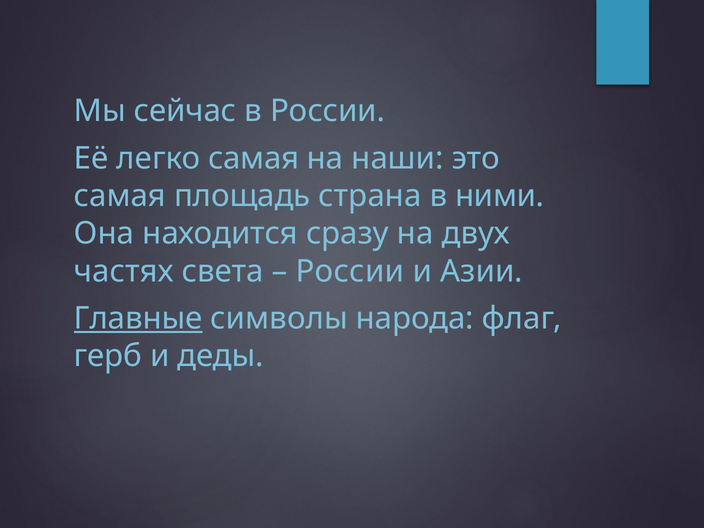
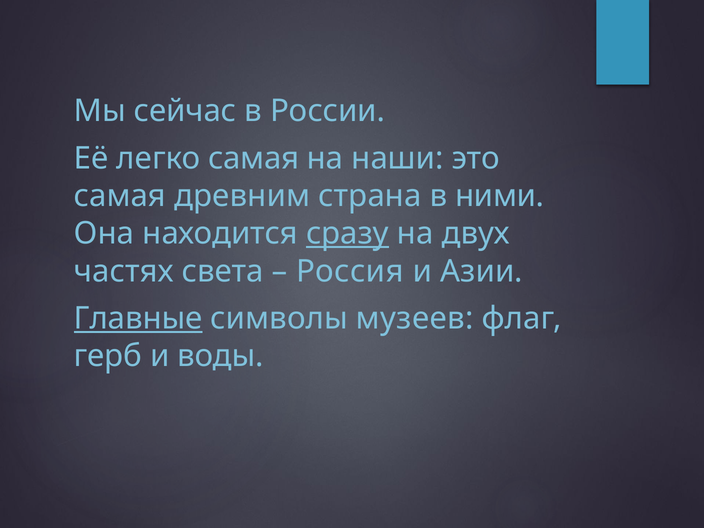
площадь: площадь -> древним
сразу underline: none -> present
России at (350, 271): России -> Россия
народа: народа -> музеев
деды: деды -> воды
